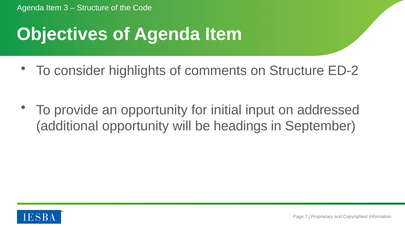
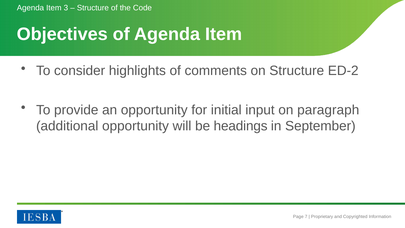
addressed: addressed -> paragraph
